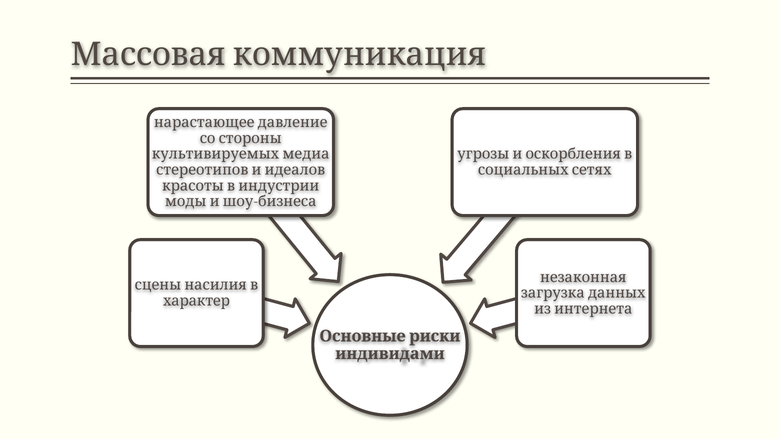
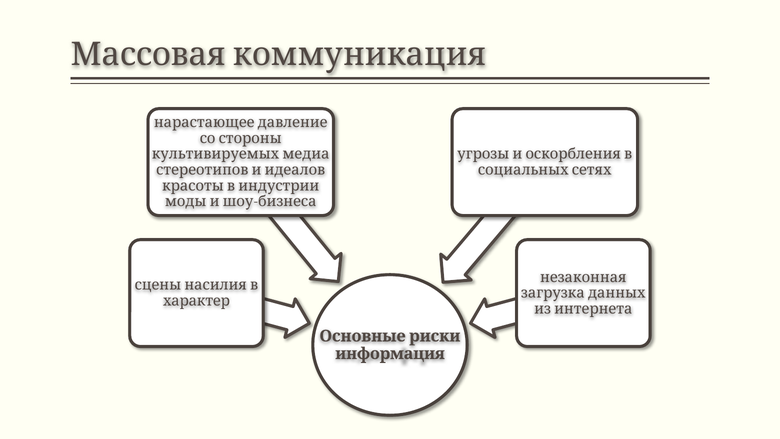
индивидами: индивидами -> информация
